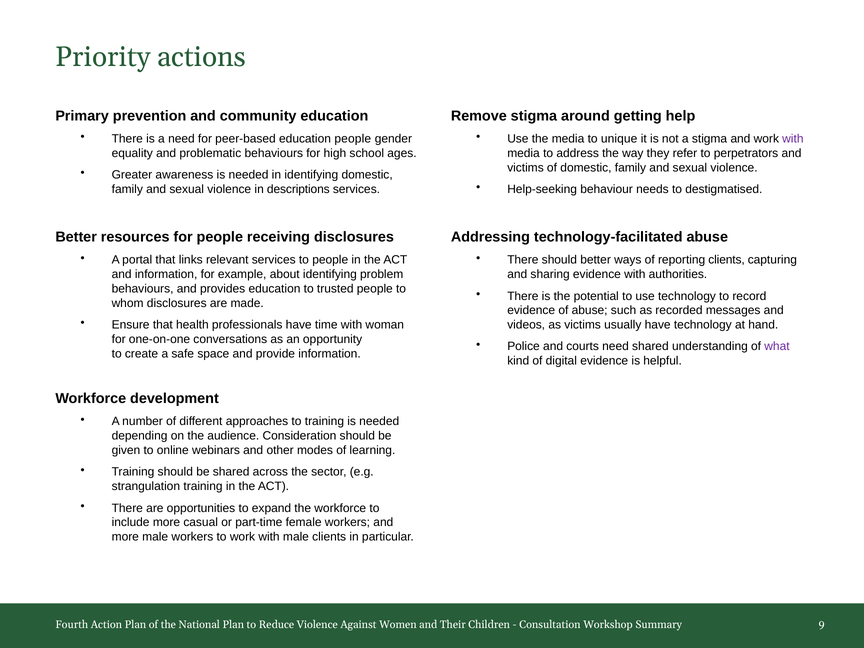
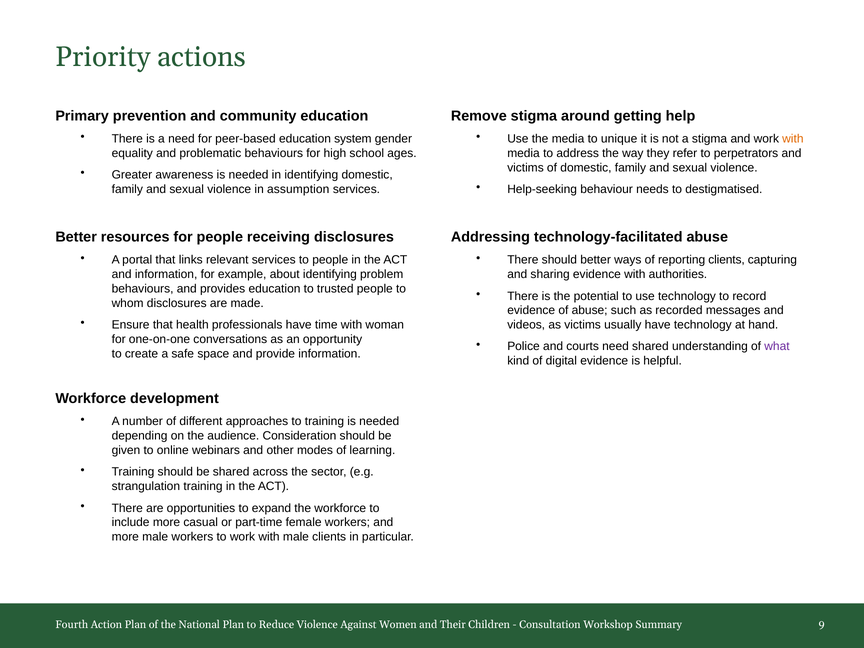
education people: people -> system
with at (793, 139) colour: purple -> orange
descriptions: descriptions -> assumption
